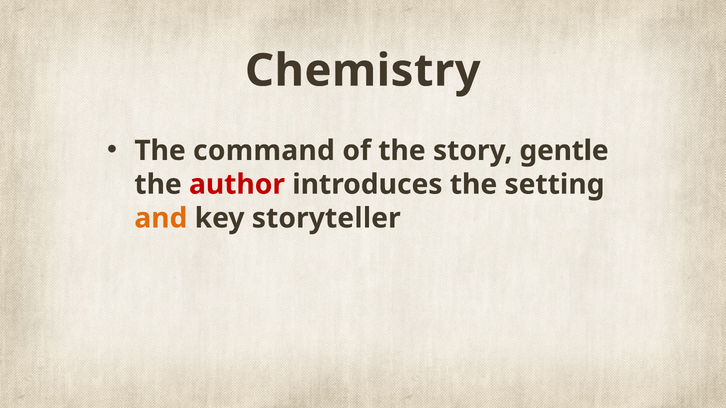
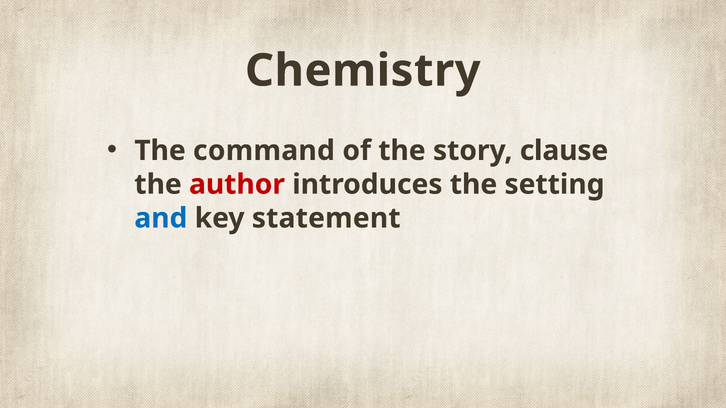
gentle: gentle -> clause
and colour: orange -> blue
storyteller: storyteller -> statement
